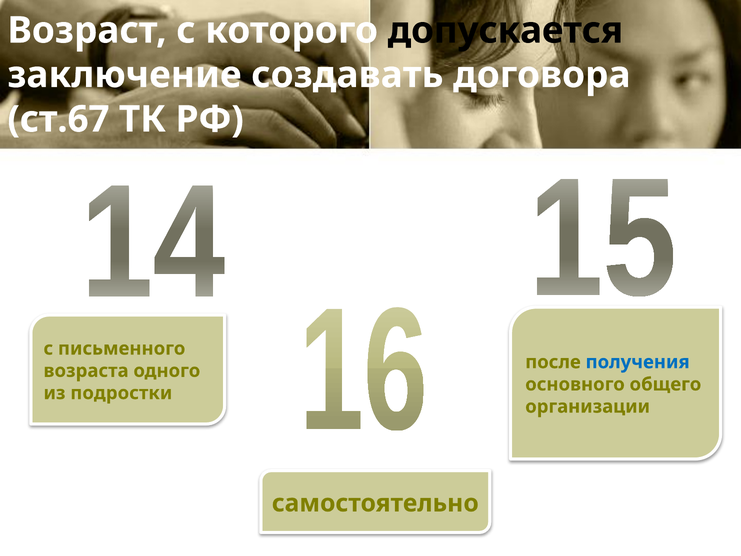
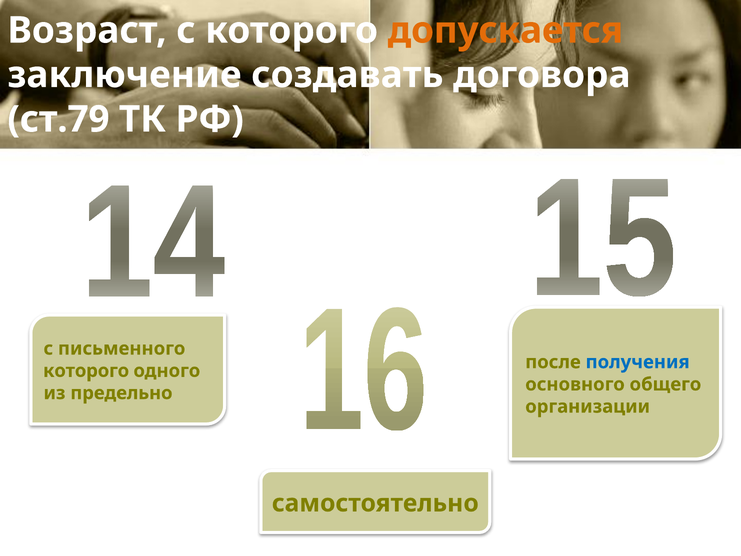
допускается colour: black -> orange
ст.67: ст.67 -> ст.79
возраста at (86, 371): возраста -> которого
подростки: подростки -> предельно
